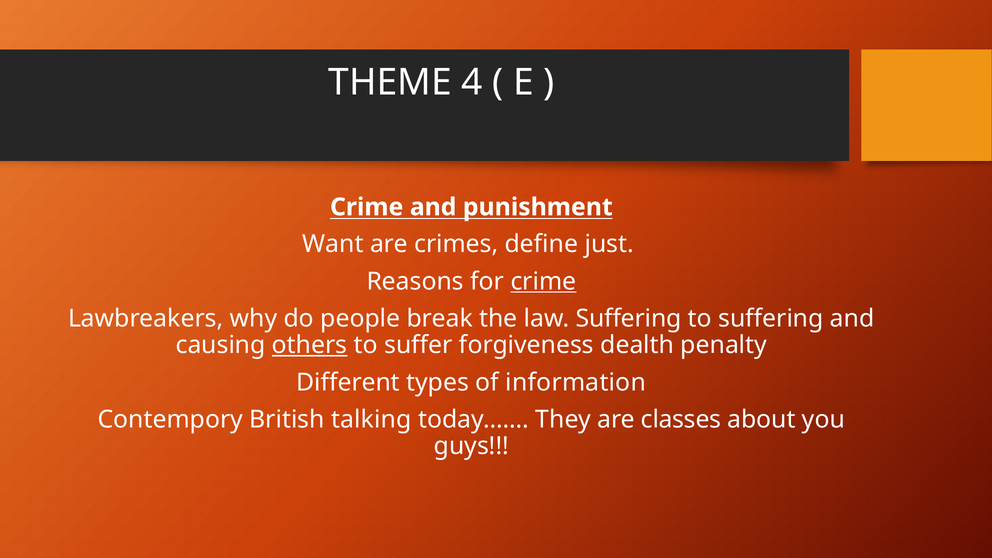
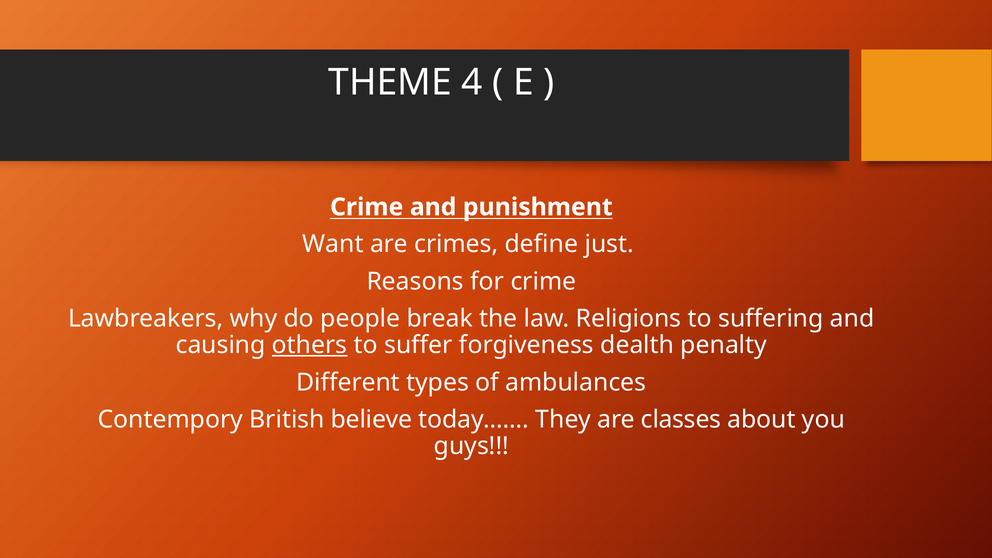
crime at (543, 281) underline: present -> none
law Suffering: Suffering -> Religions
information: information -> ambulances
talking: talking -> believe
